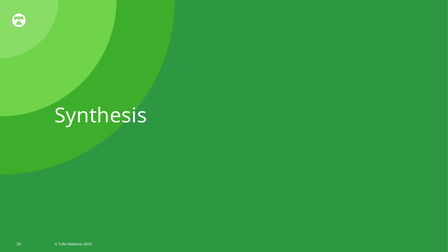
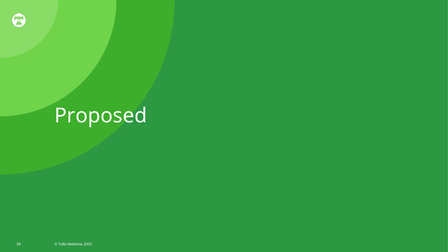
Synthesis: Synthesis -> Proposed
